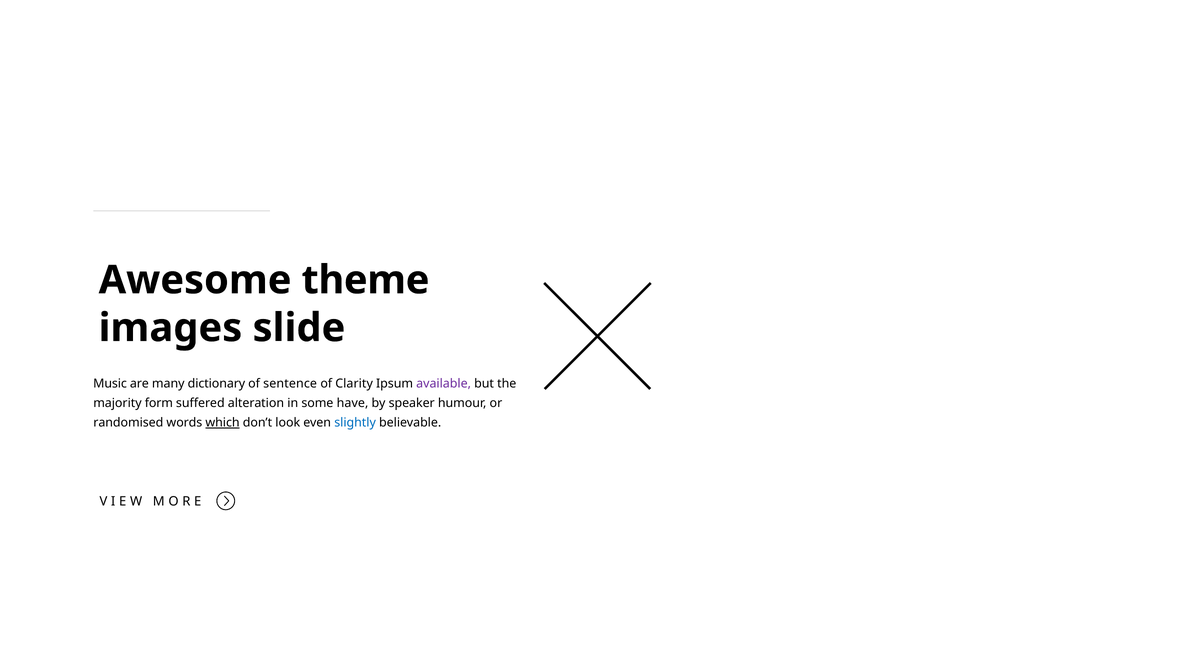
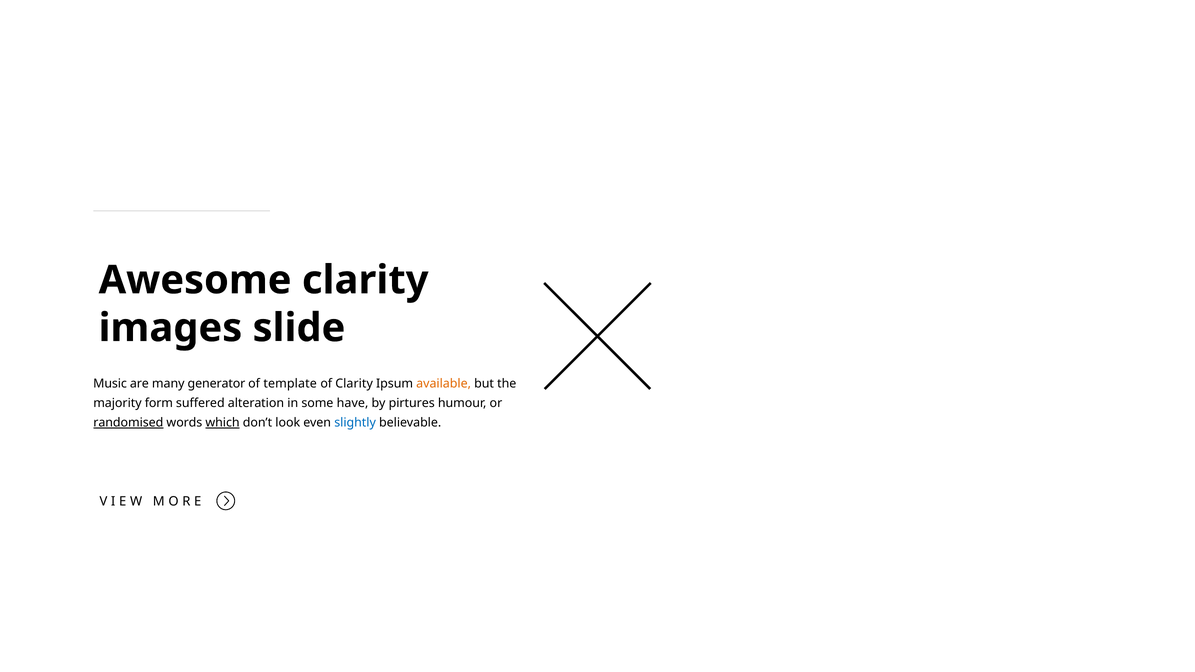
Awesome theme: theme -> clarity
dictionary: dictionary -> generator
sentence: sentence -> template
available colour: purple -> orange
speaker: speaker -> pirtures
randomised underline: none -> present
